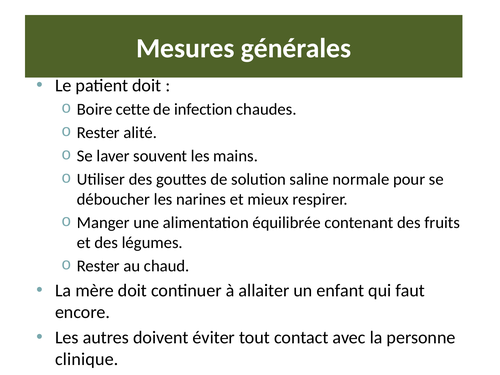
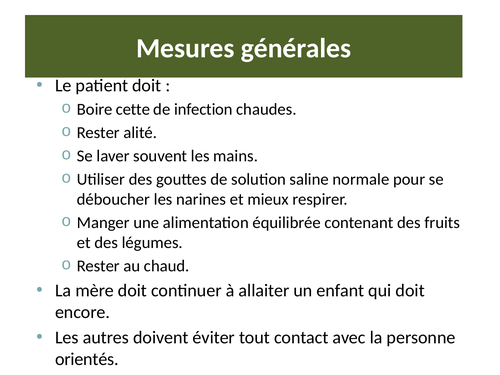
qui faut: faut -> doit
clinique: clinique -> orientés
